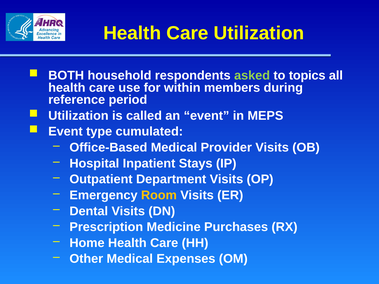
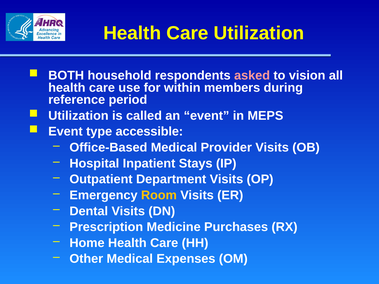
asked colour: light green -> pink
topics: topics -> vision
cumulated: cumulated -> accessible
